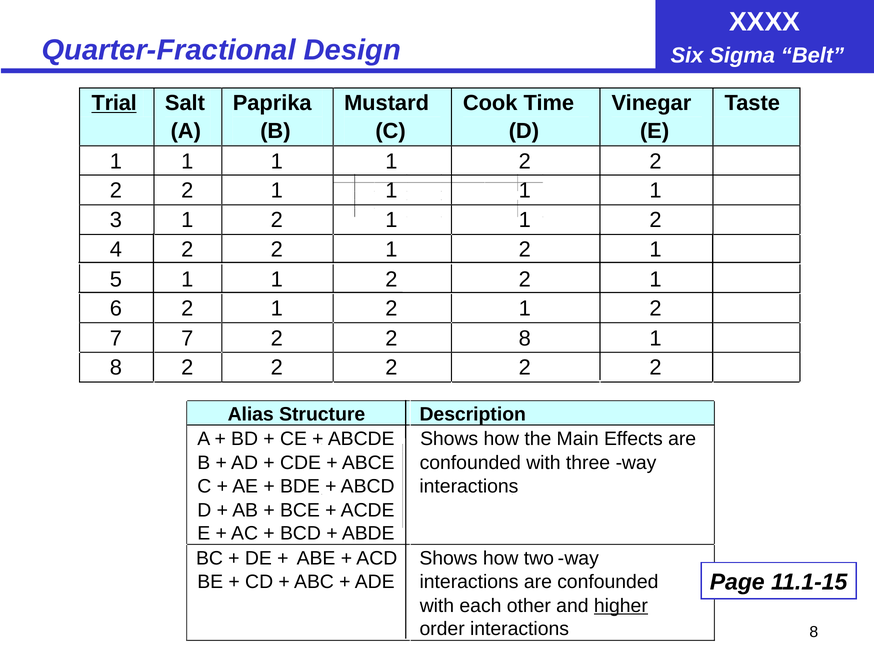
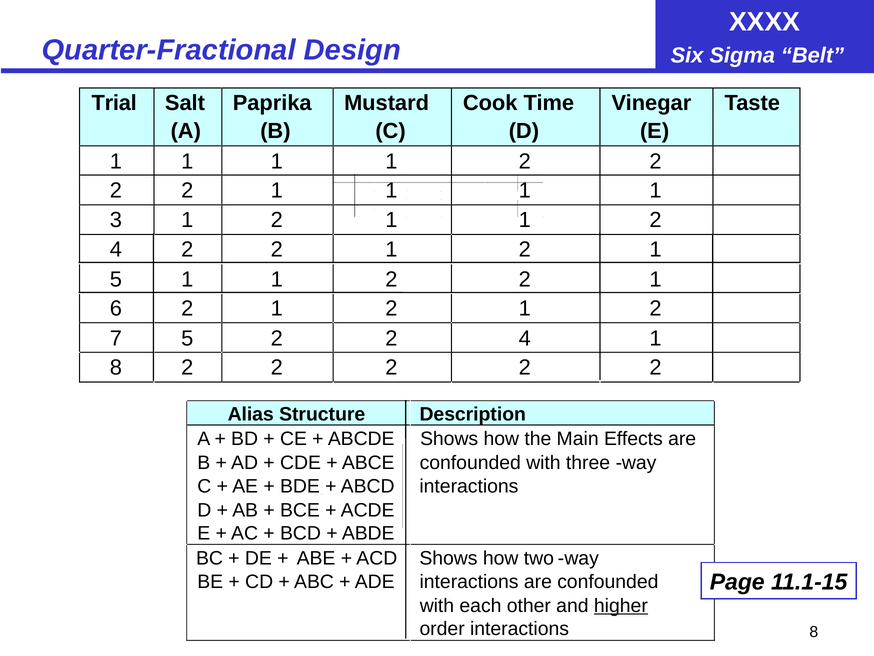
Trial underline: present -> none
7 7: 7 -> 5
2 2 8: 8 -> 4
